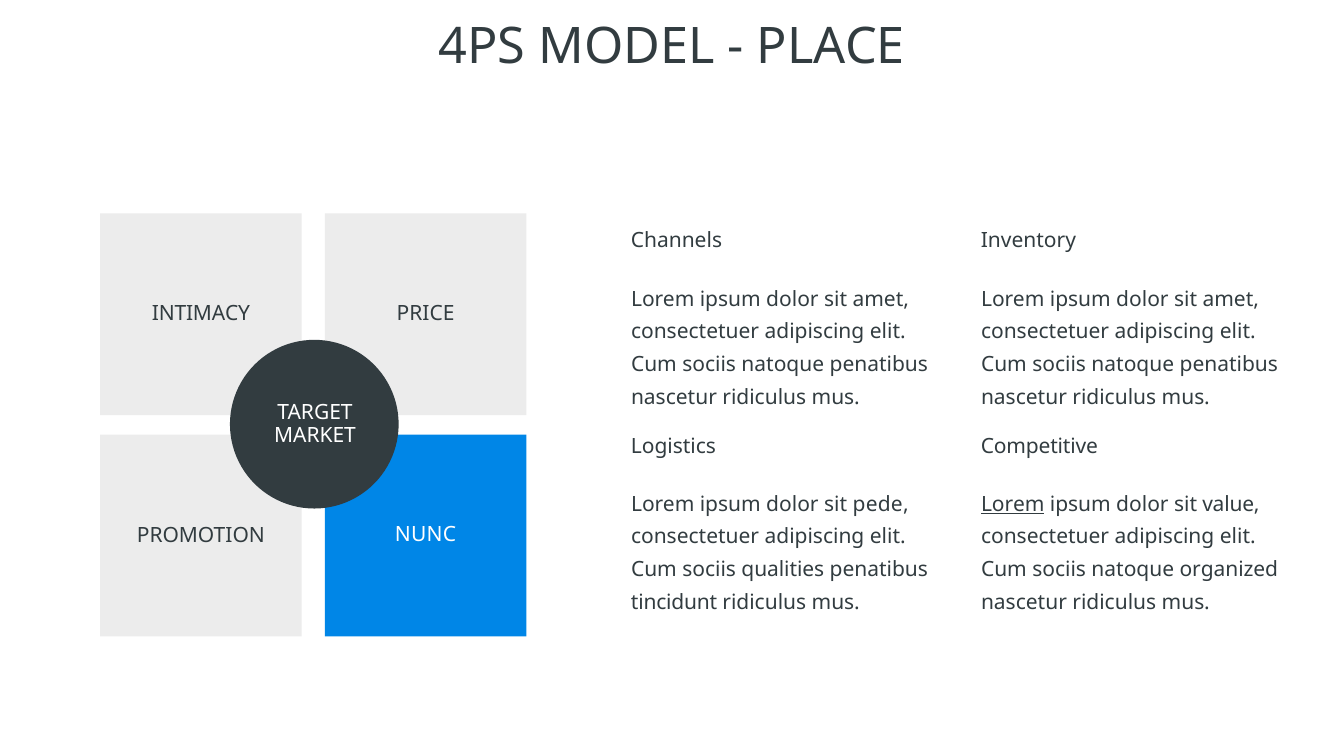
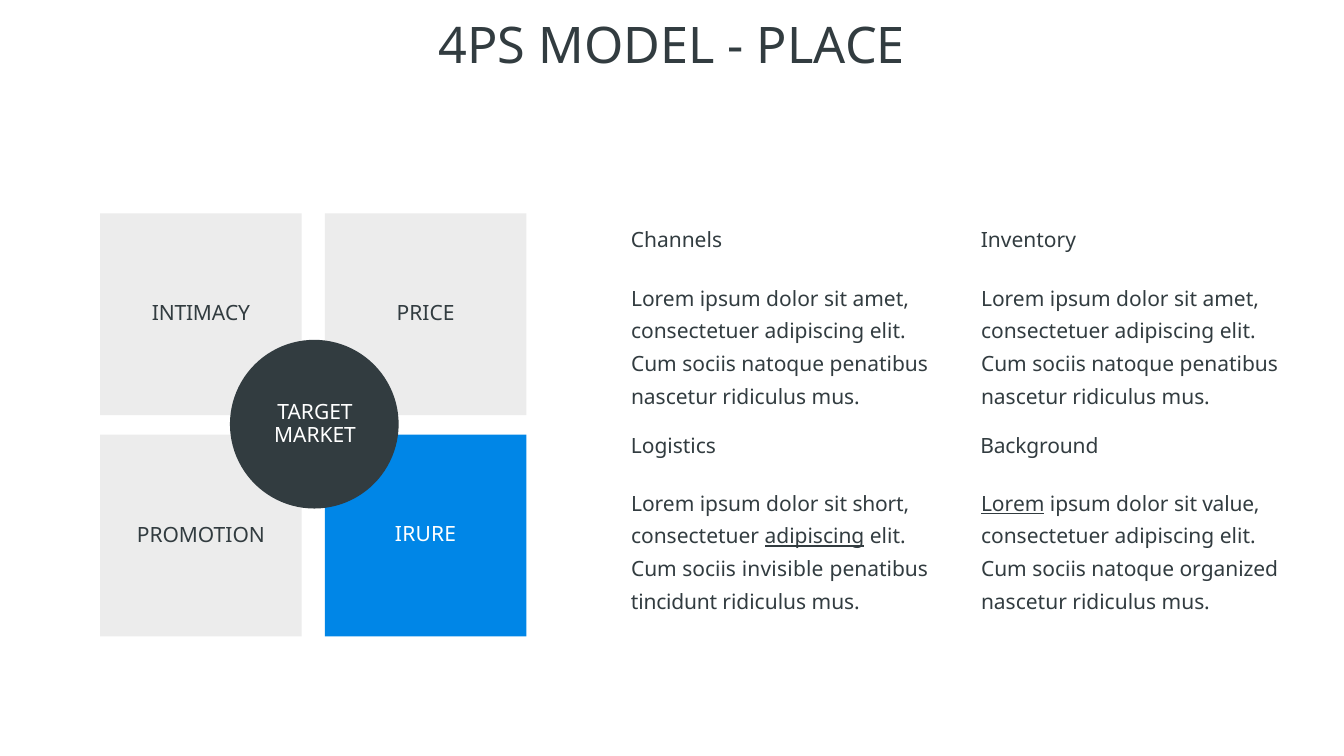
Competitive: Competitive -> Background
pede: pede -> short
NUNC: NUNC -> IRURE
adipiscing at (815, 537) underline: none -> present
qualities: qualities -> invisible
